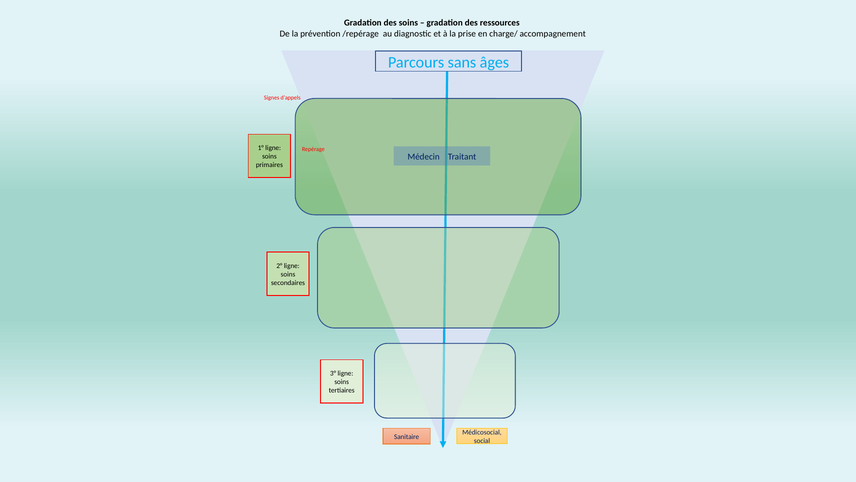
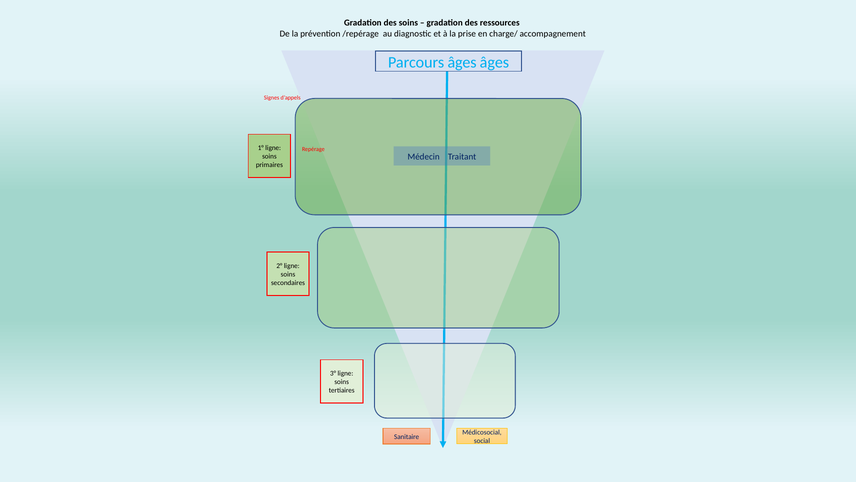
Parcours sans: sans -> âges
